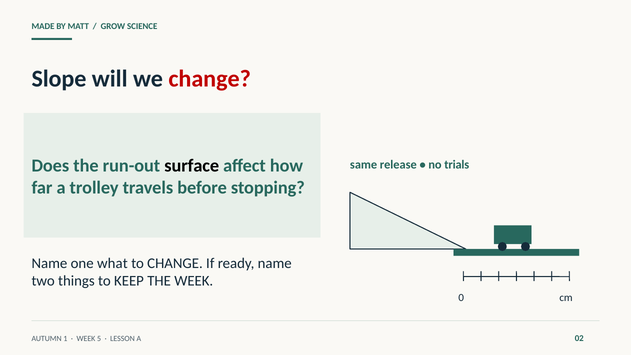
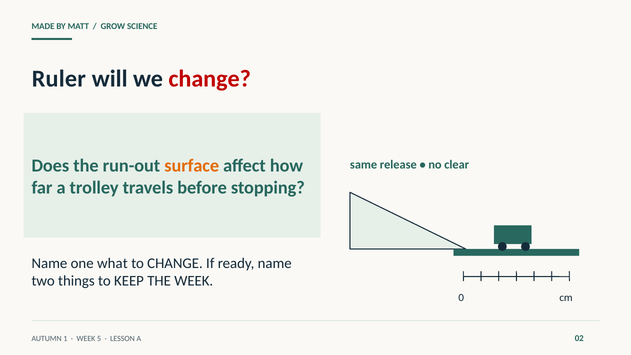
Slope: Slope -> Ruler
surface colour: black -> orange
trials: trials -> clear
